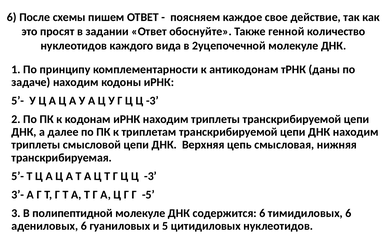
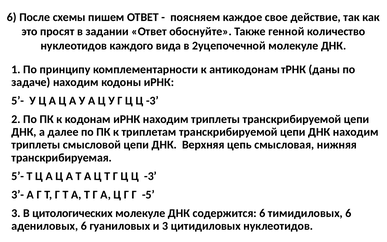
полипептидной: полипептидной -> цитологических
и 5: 5 -> 3
